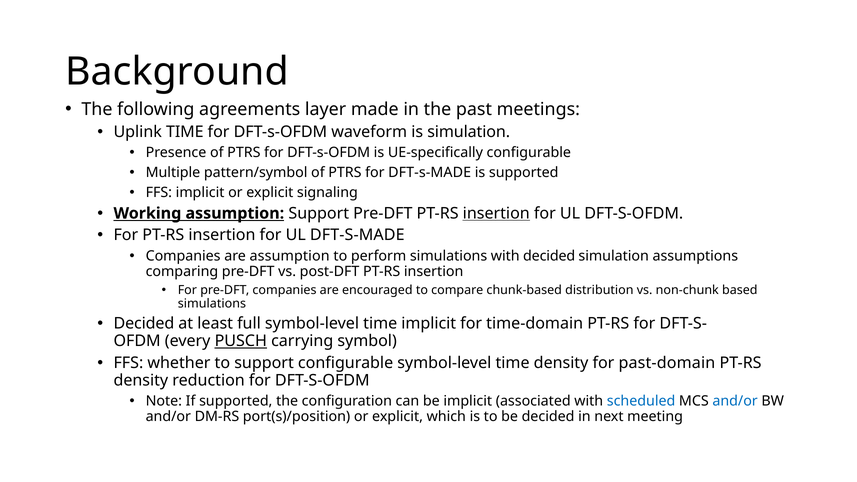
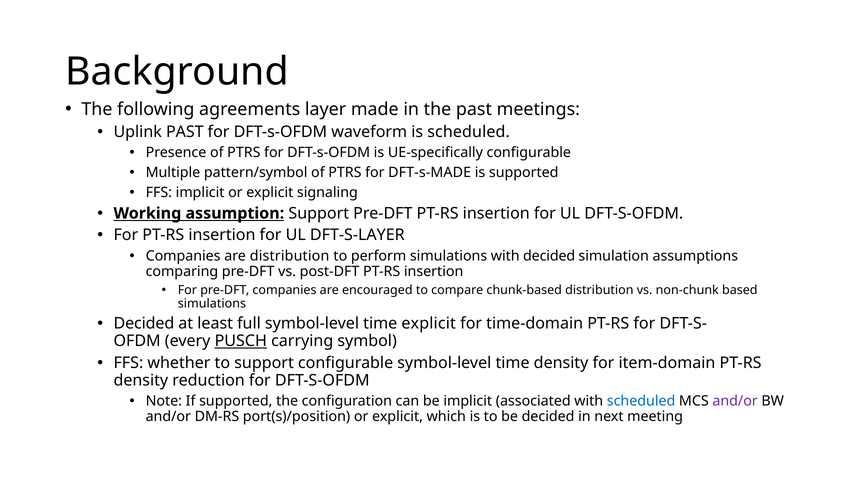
Uplink TIME: TIME -> PAST
is simulation: simulation -> scheduled
insertion at (496, 213) underline: present -> none
UL DFT-S-MADE: DFT-S-MADE -> DFT-S-LAYER
are assumption: assumption -> distribution
time implicit: implicit -> explicit
past-domain: past-domain -> item-domain
and/or at (735, 401) colour: blue -> purple
